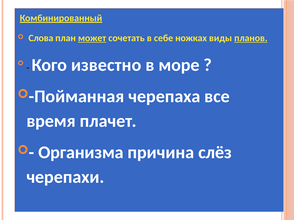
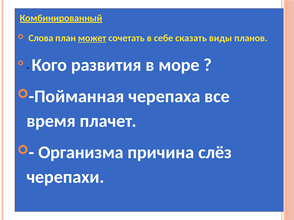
ножках: ножках -> сказать
планов underline: present -> none
известно: известно -> развития
